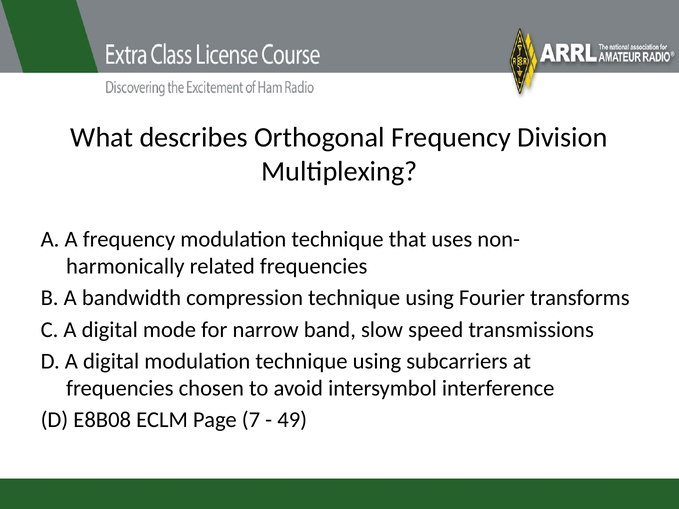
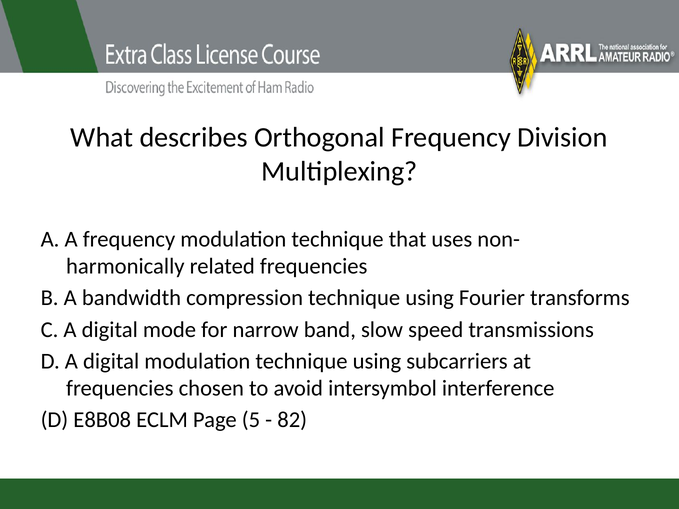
7: 7 -> 5
49: 49 -> 82
